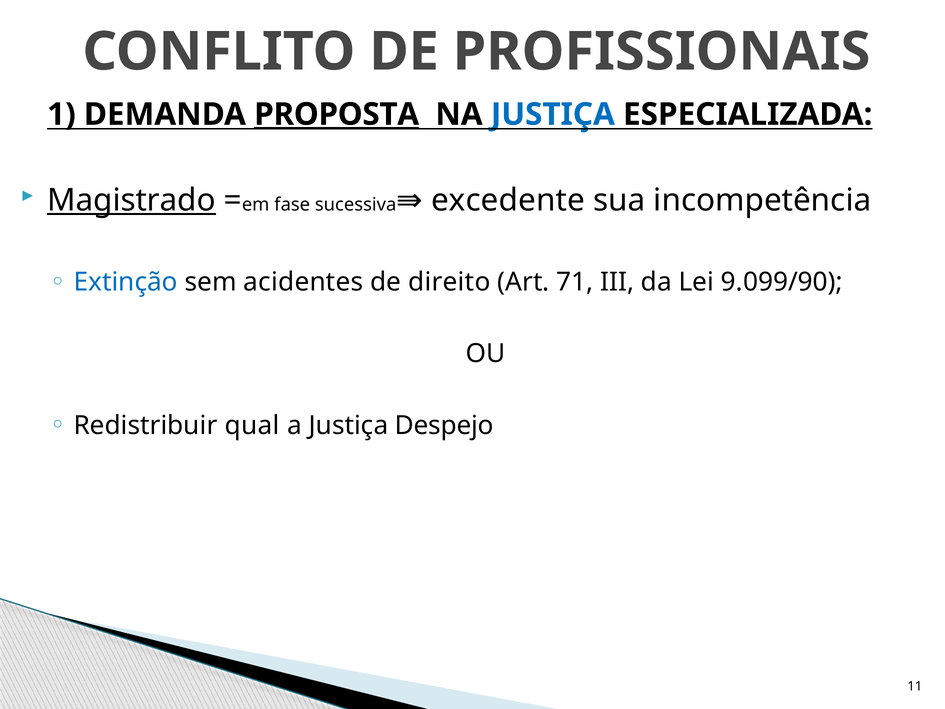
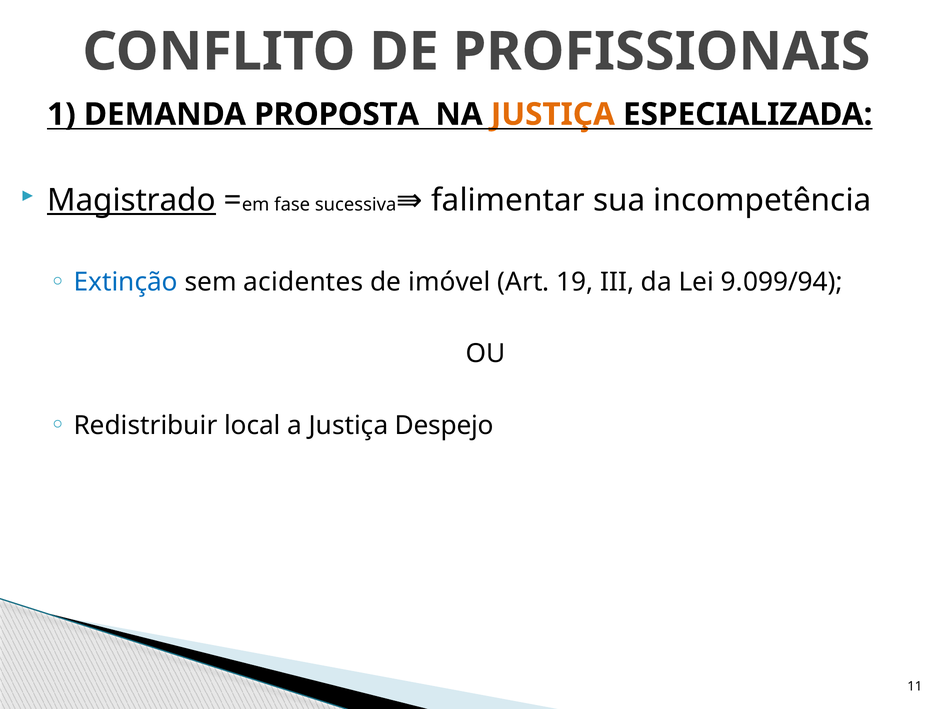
PROPOSTA underline: present -> none
JUSTIÇA at (553, 114) colour: blue -> orange
excedente: excedente -> falimentar
direito: direito -> imóvel
71: 71 -> 19
9.099/90: 9.099/90 -> 9.099/94
qual: qual -> local
